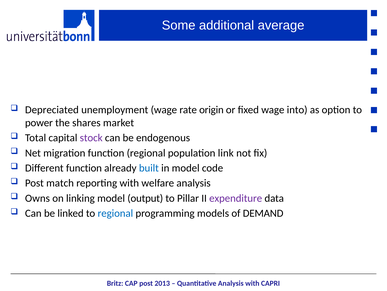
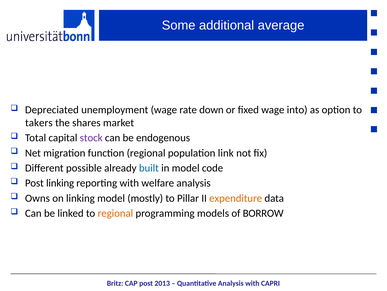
origin: origin -> down
power: power -> takers
Different function: function -> possible
Post match: match -> linking
output: output -> mostly
expenditure colour: purple -> orange
regional at (115, 213) colour: blue -> orange
DEMAND: DEMAND -> BORROW
